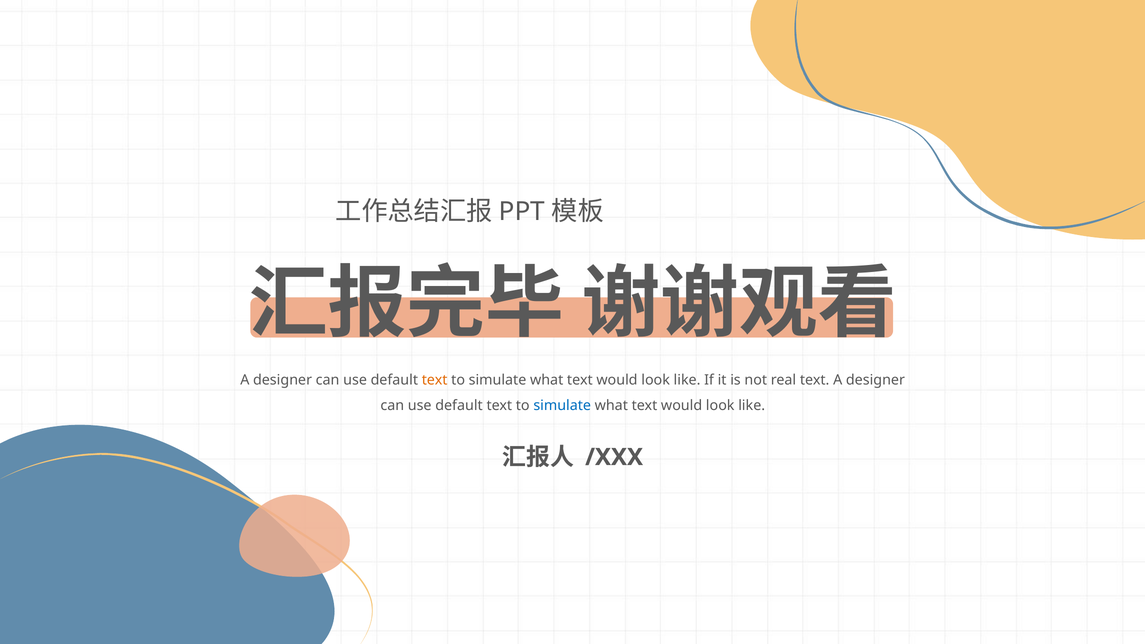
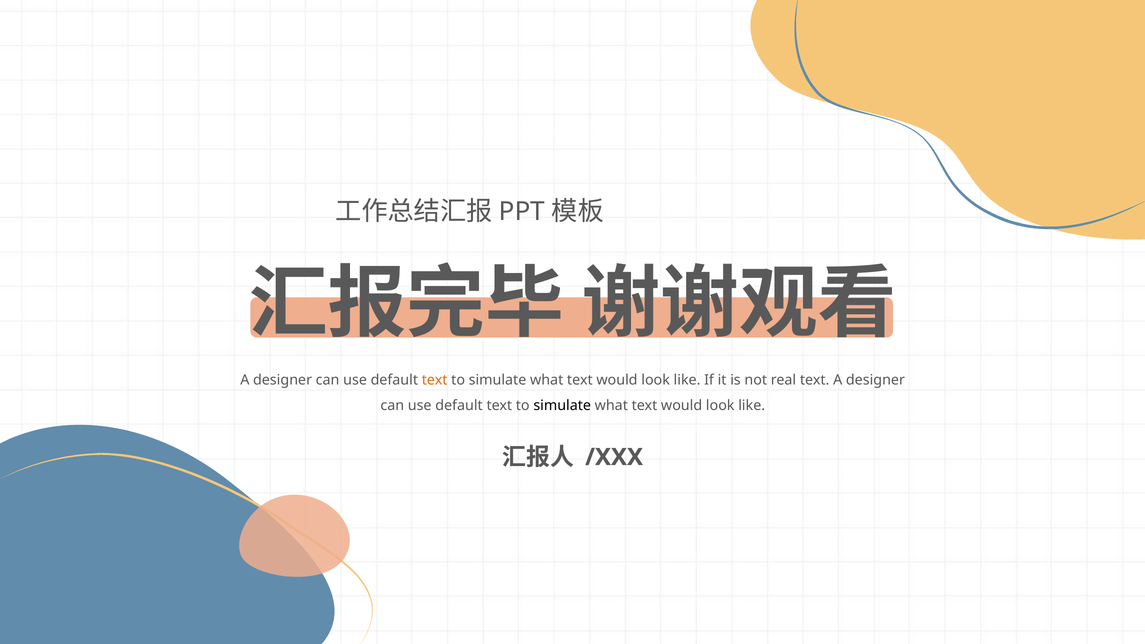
simulate at (562, 406) colour: blue -> black
